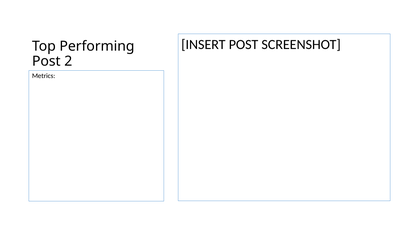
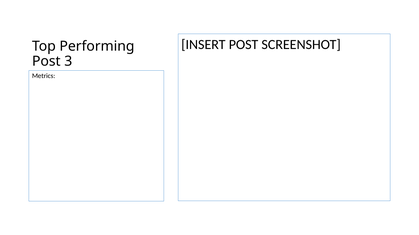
2: 2 -> 3
